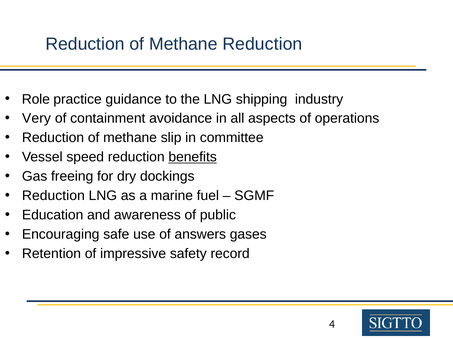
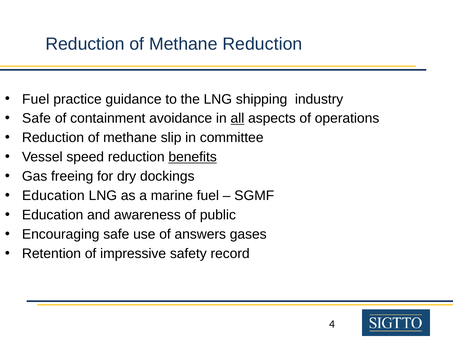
Role at (36, 99): Role -> Fuel
Very at (36, 119): Very -> Safe
all underline: none -> present
Reduction at (53, 196): Reduction -> Education
